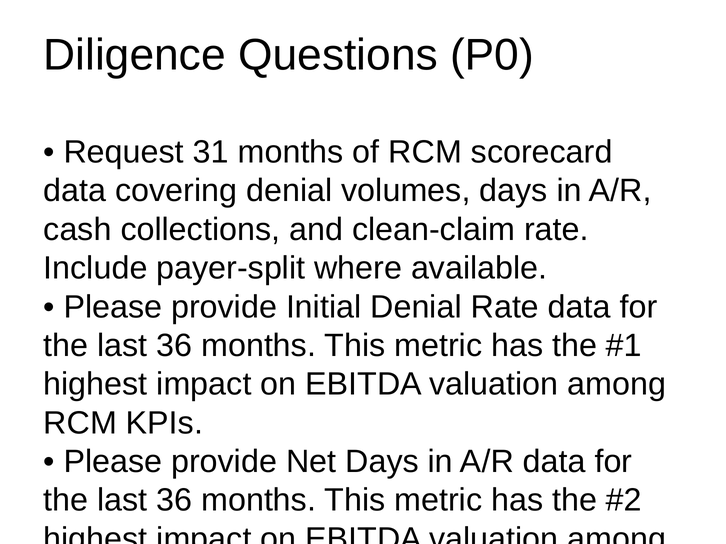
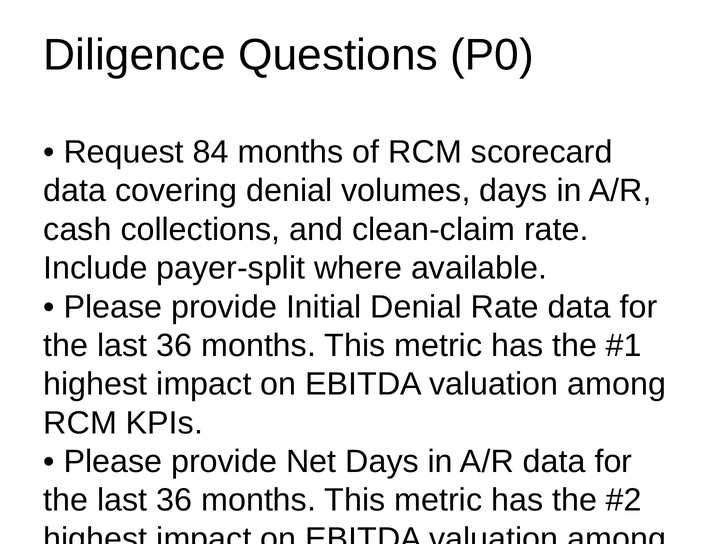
31: 31 -> 84
